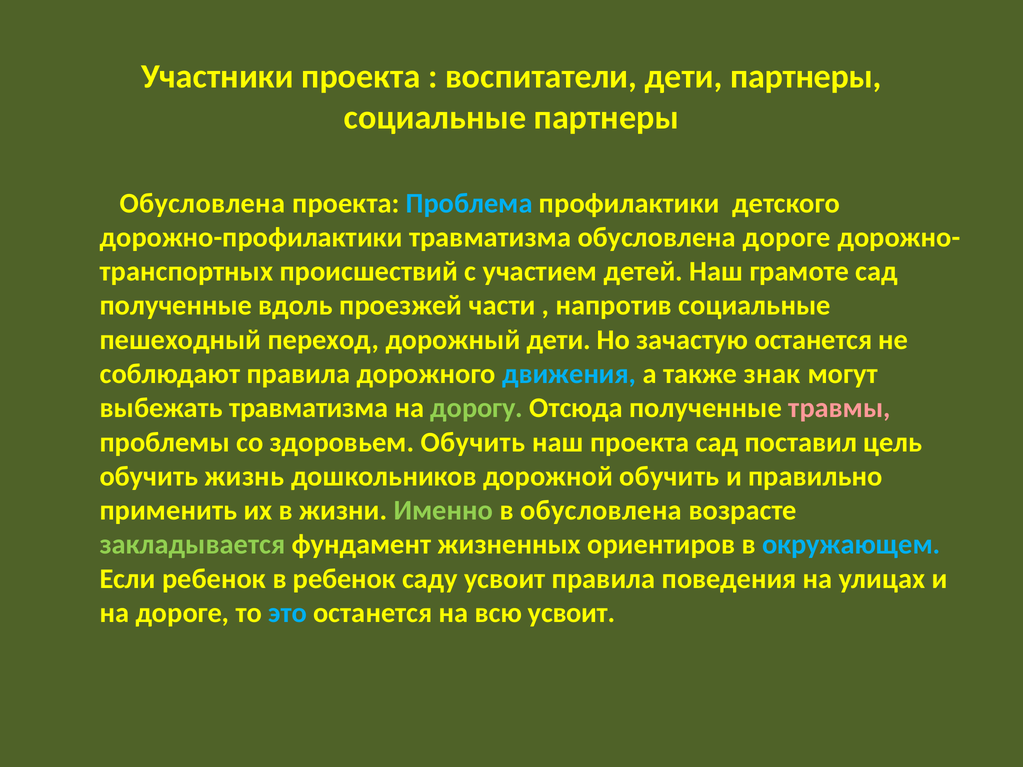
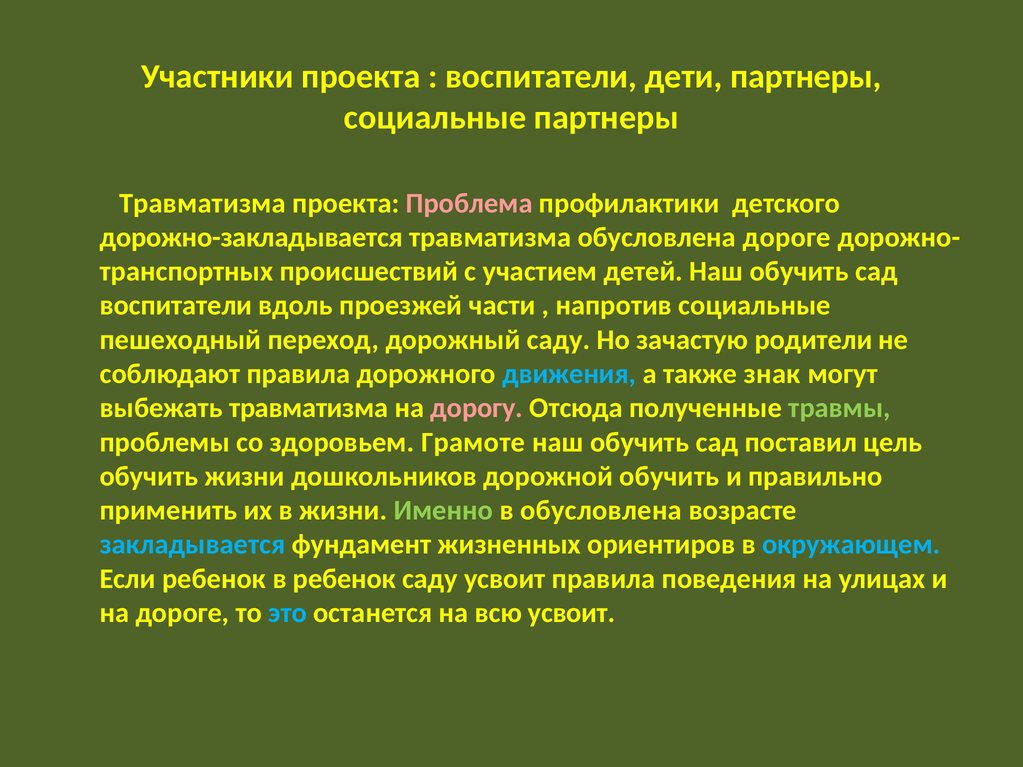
Обусловлена at (202, 203): Обусловлена -> Травматизма
Проблема colour: light blue -> pink
дорожно-профилактики: дорожно-профилактики -> дорожно-закладывается
детей Наш грамоте: грамоте -> обучить
полученные at (176, 306): полученные -> воспитатели
дорожный дети: дети -> саду
зачастую останется: останется -> родители
дорогу colour: light green -> pink
травмы colour: pink -> light green
здоровьем Обучить: Обучить -> Грамоте
проекта at (640, 442): проекта -> обучить
обучить жизнь: жизнь -> жизни
закладывается colour: light green -> light blue
